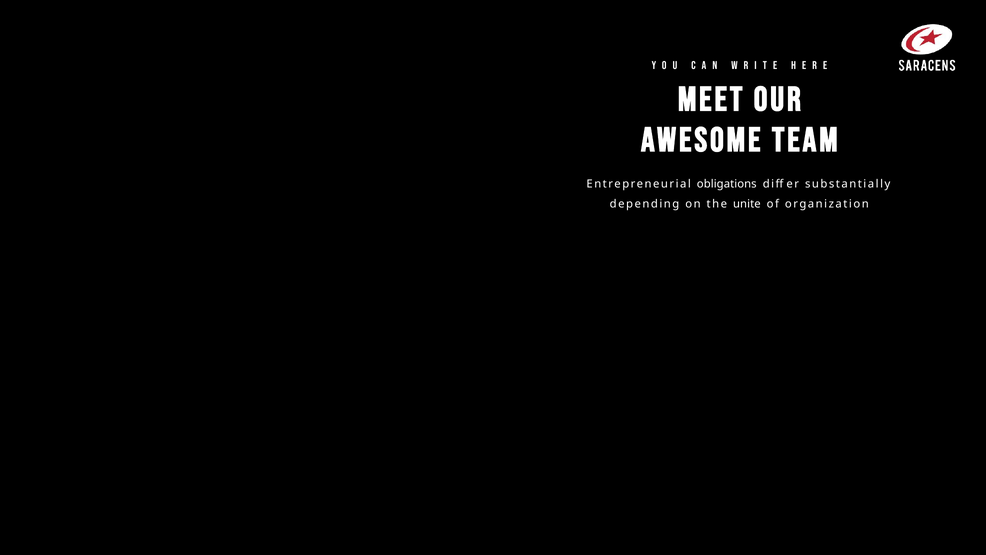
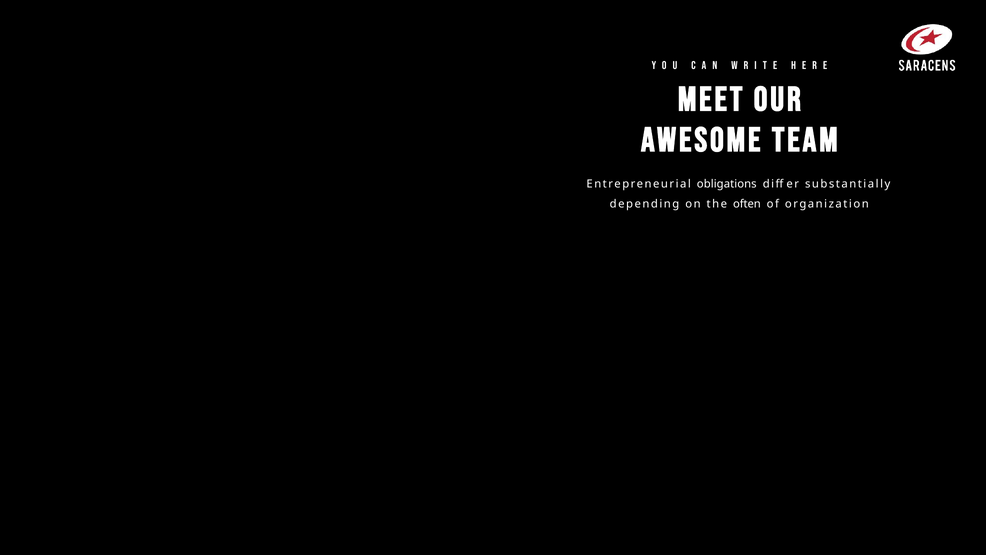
unite: unite -> often
